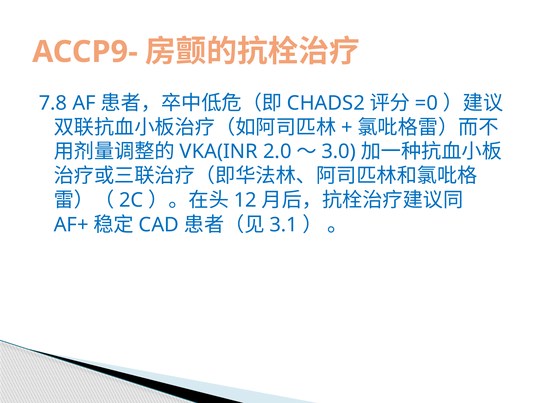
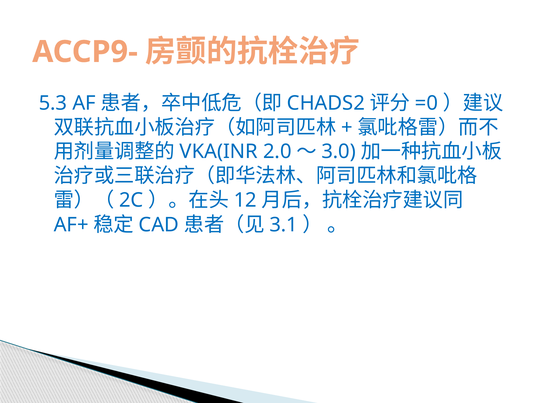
7.8: 7.8 -> 5.3
